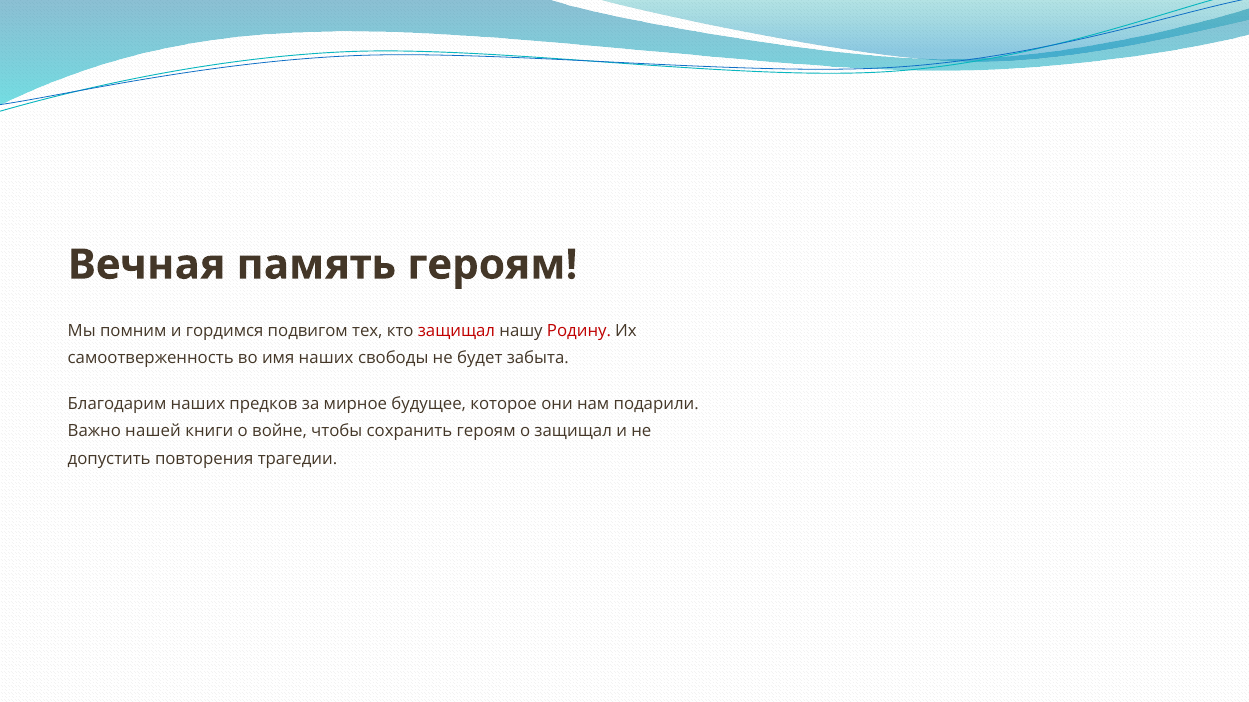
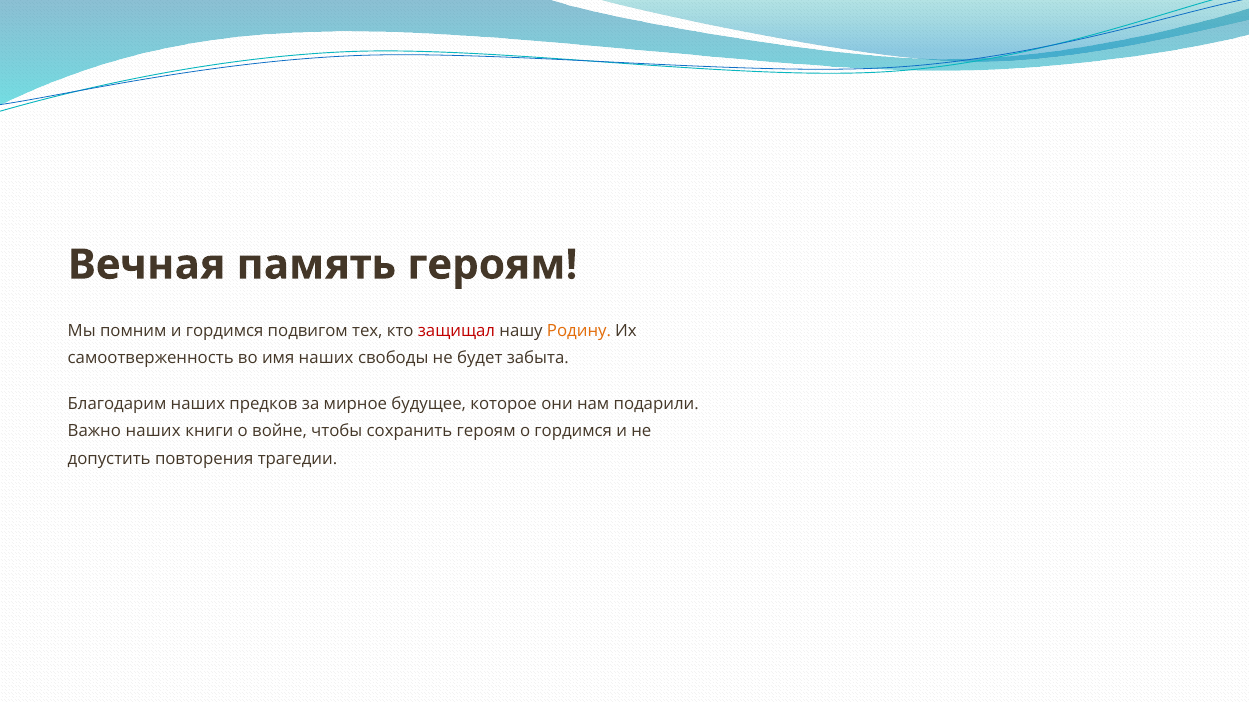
Родину colour: red -> orange
Важно нашей: нашей -> наших
о защищал: защищал -> гордимся
